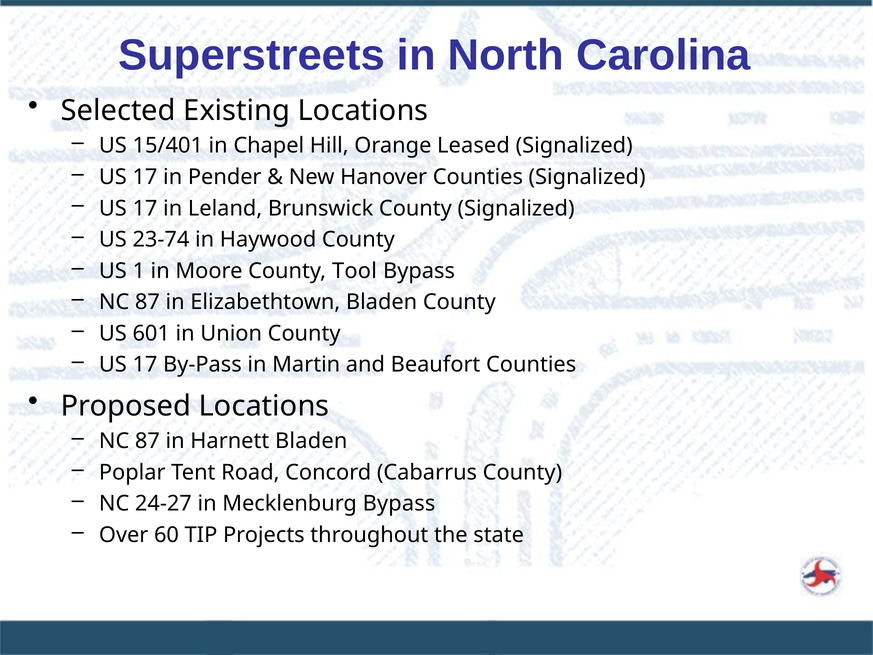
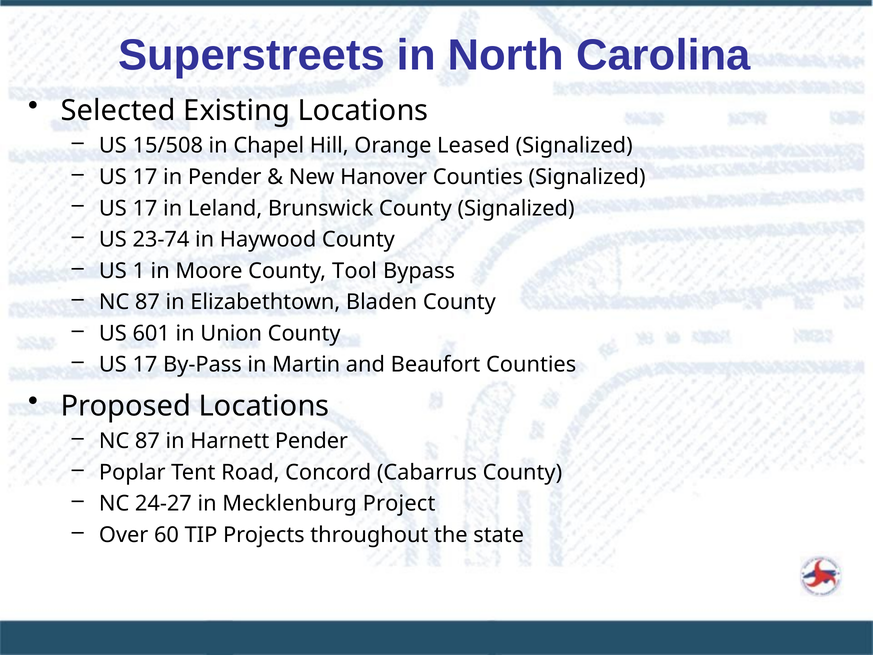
15/401: 15/401 -> 15/508
Harnett Bladen: Bladen -> Pender
Mecklenburg Bypass: Bypass -> Project
